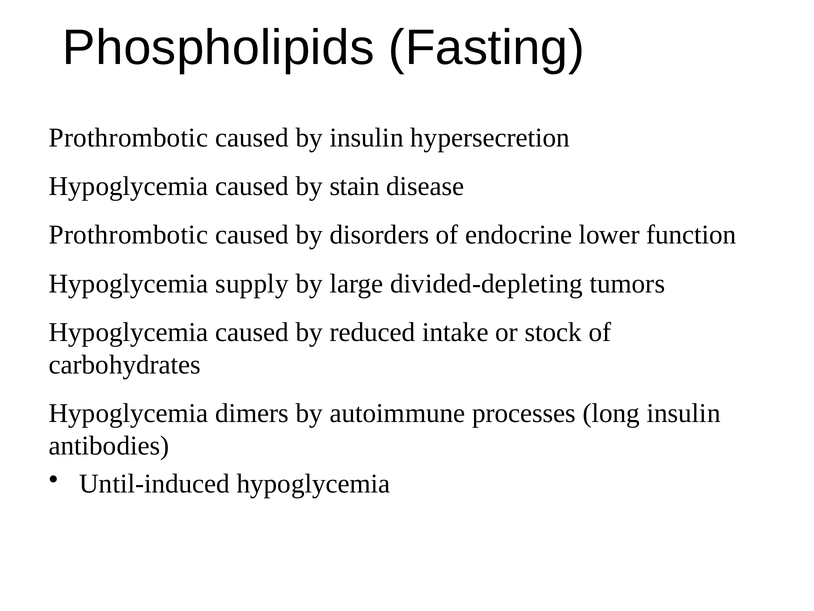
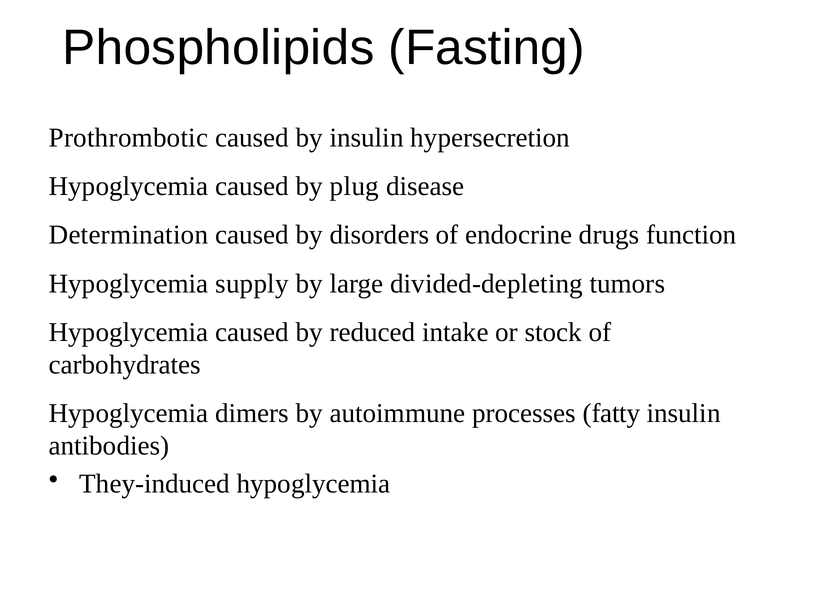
stain: stain -> plug
Prothrombotic at (129, 235): Prothrombotic -> Determination
lower: lower -> drugs
long: long -> fatty
Until-induced: Until-induced -> They-induced
